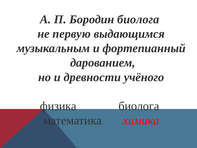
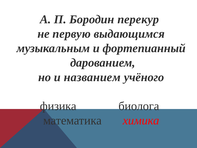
Бородин биолога: биолога -> перекур
древности: древности -> названием
